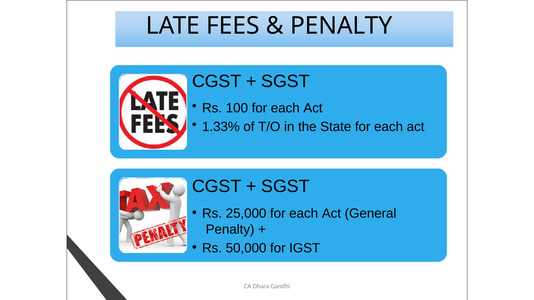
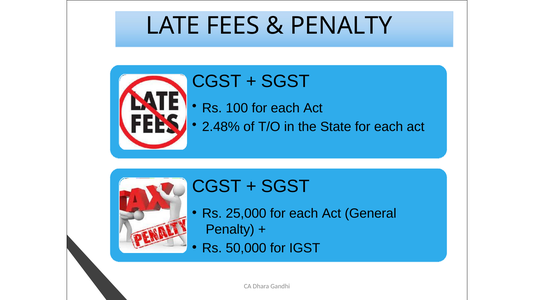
1.33%: 1.33% -> 2.48%
